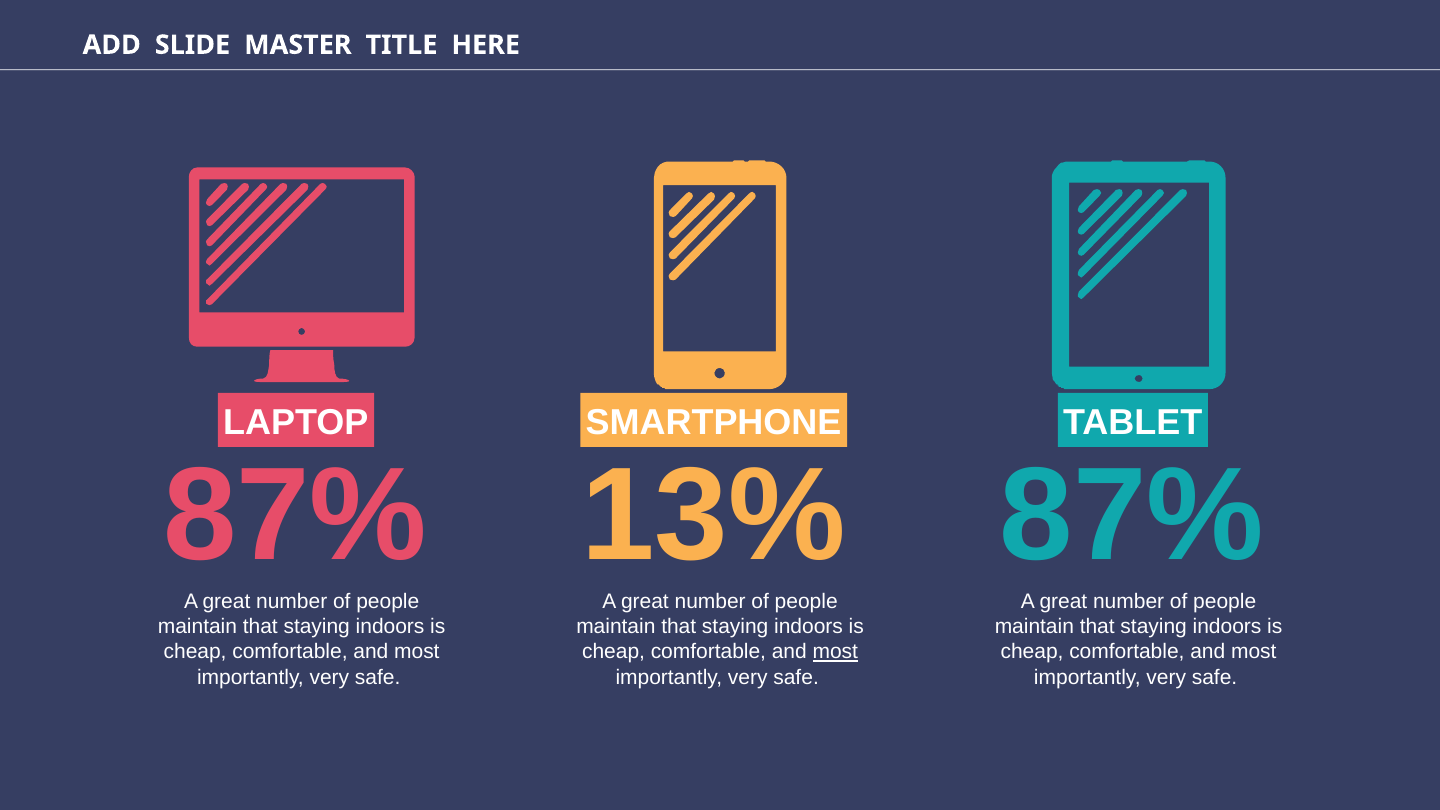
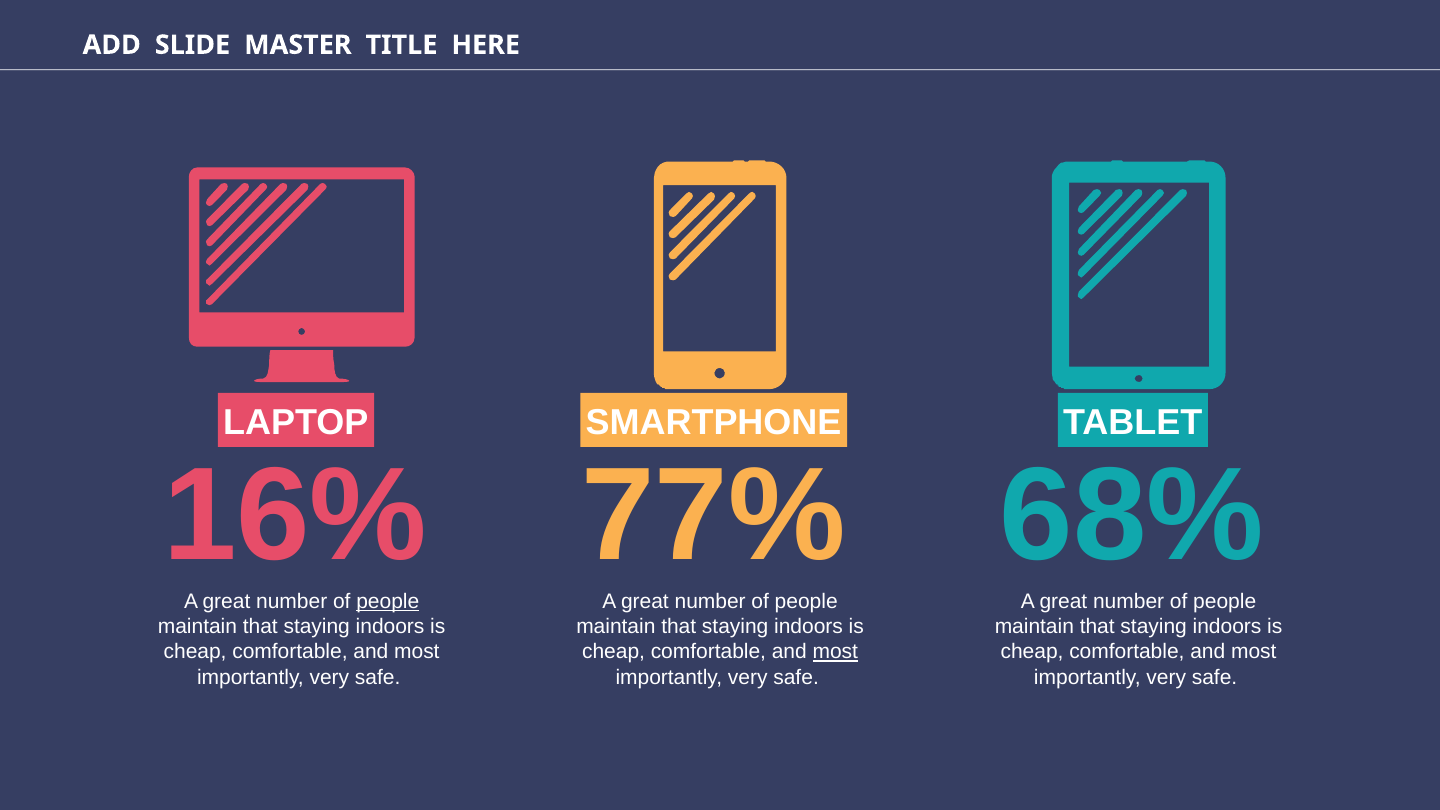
87% at (295, 516): 87% -> 16%
13%: 13% -> 77%
87% at (1132, 516): 87% -> 68%
people at (388, 602) underline: none -> present
